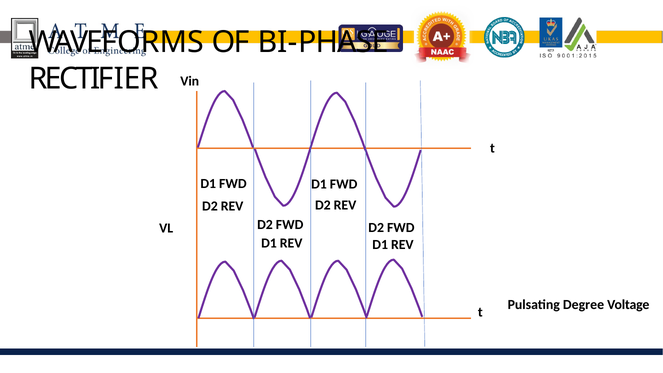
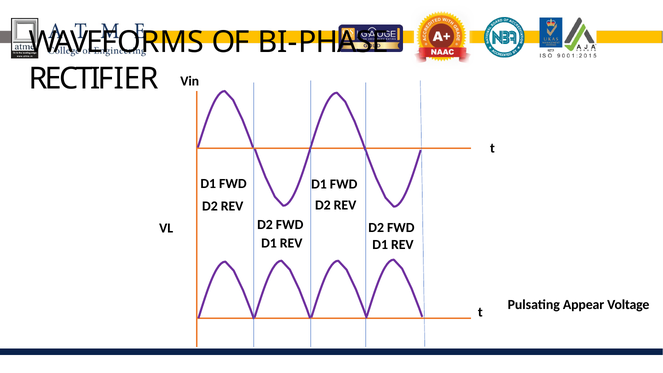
Degree: Degree -> Appear
